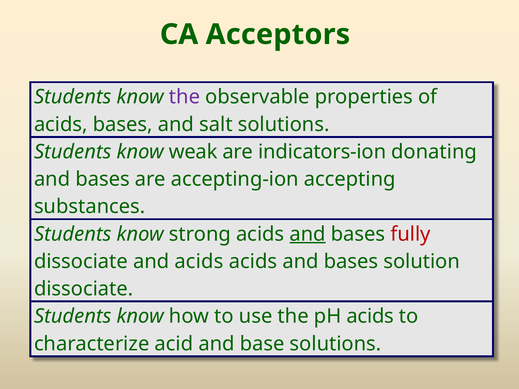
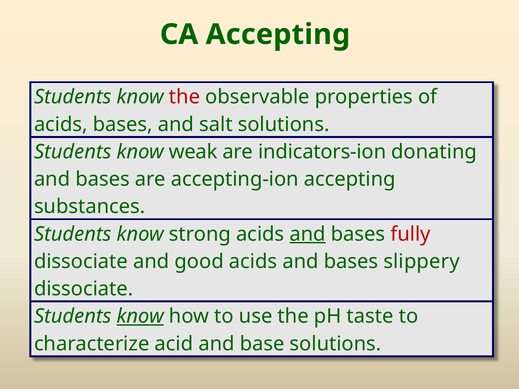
CA Acceptors: Acceptors -> Accepting
the at (185, 97) colour: purple -> red
and acids: acids -> good
solution: solution -> slippery
know at (140, 316) underline: none -> present
pH acids: acids -> taste
